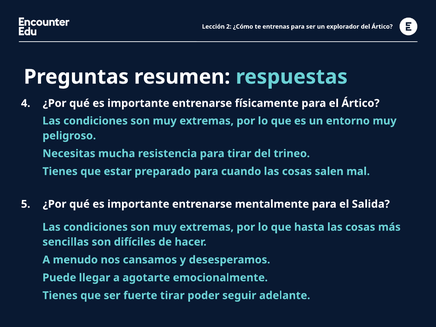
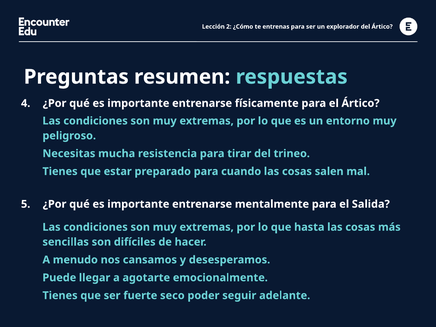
fuerte tirar: tirar -> seco
